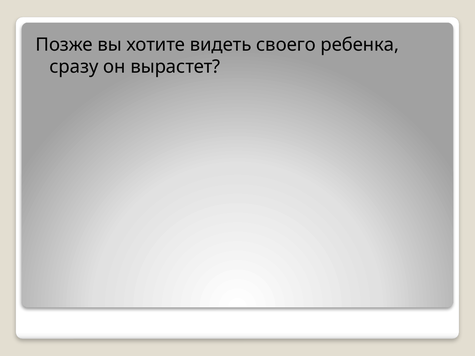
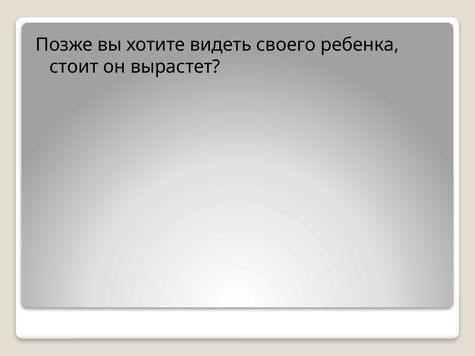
сразу: сразу -> стоит
